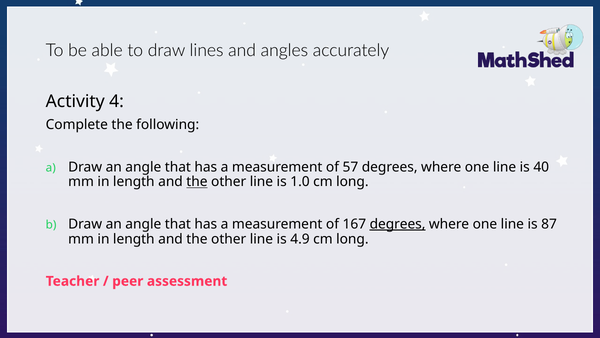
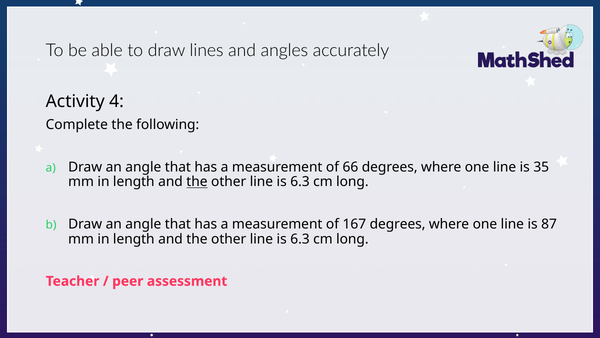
57: 57 -> 66
40: 40 -> 35
1.0 at (300, 182): 1.0 -> 6.3
degrees at (398, 224) underline: present -> none
4.9 at (300, 239): 4.9 -> 6.3
